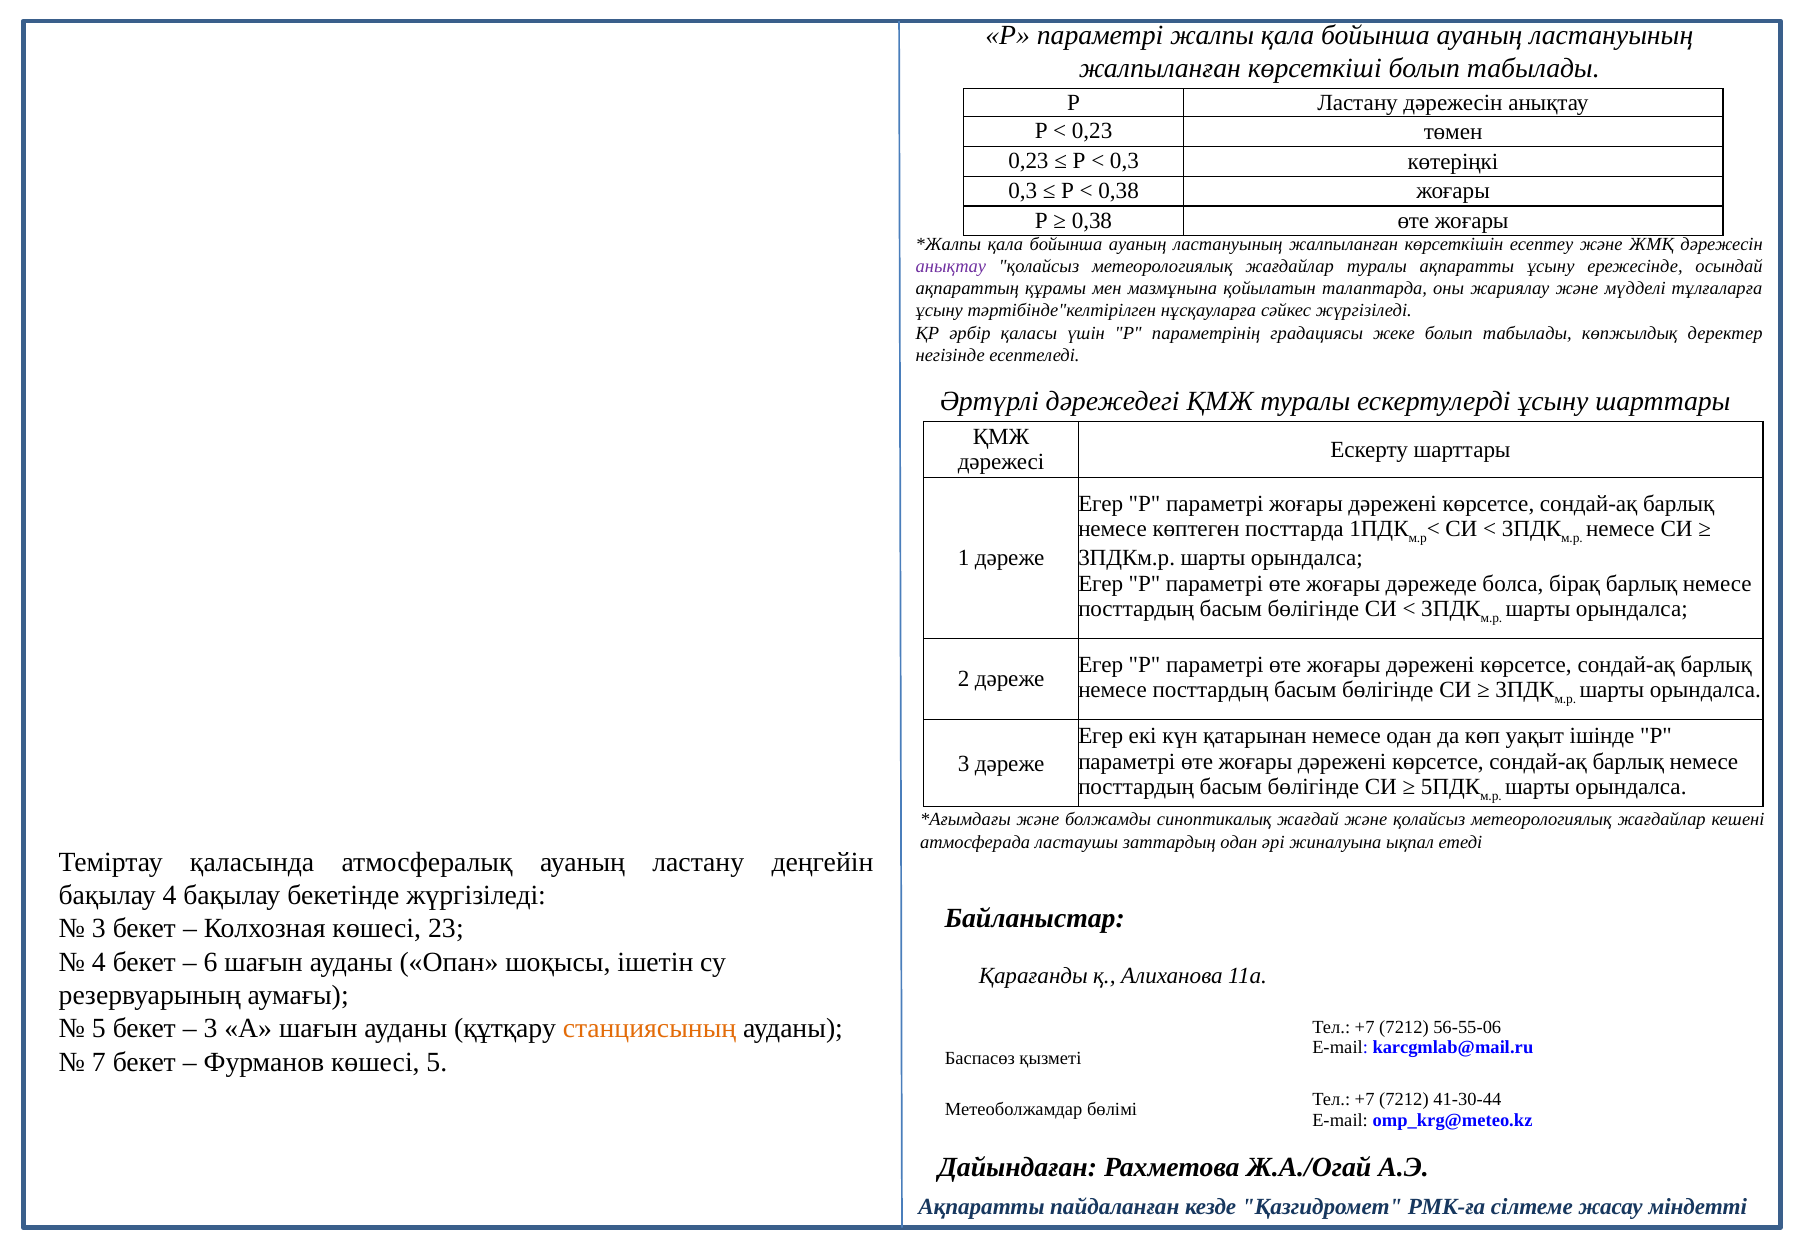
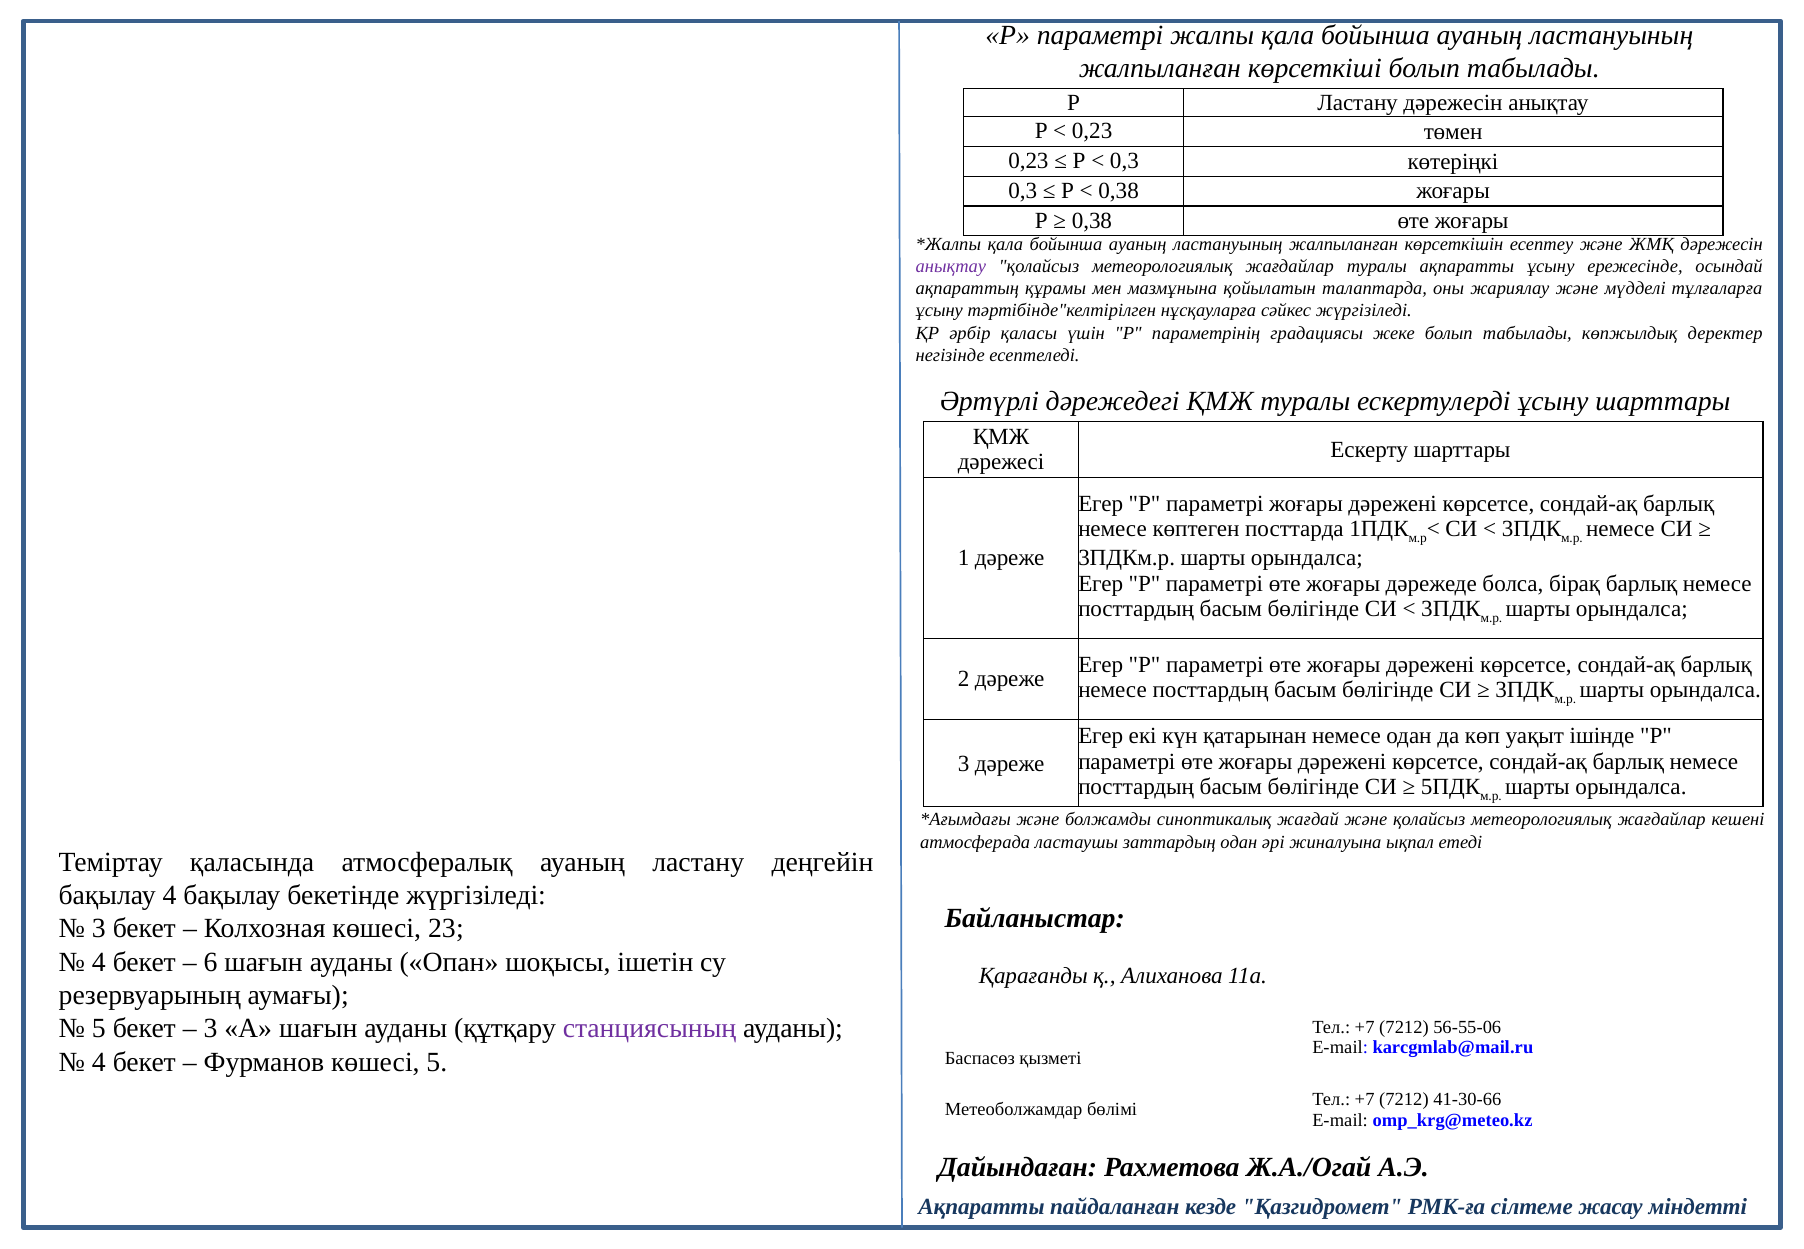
станциясының colour: orange -> purple
7 at (99, 1062): 7 -> 4
41-30-44: 41-30-44 -> 41-30-66
